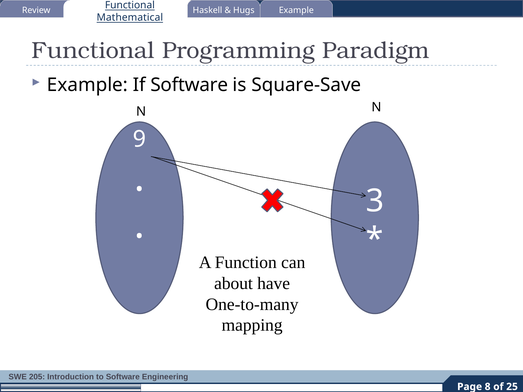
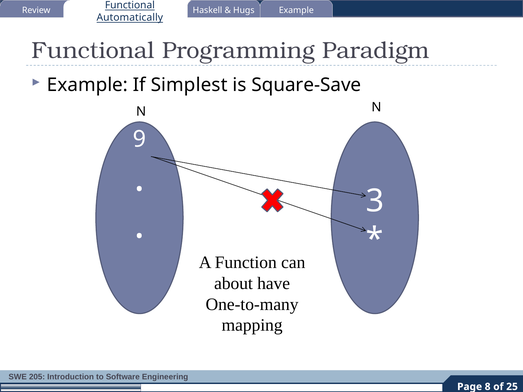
Mathematical: Mathematical -> Automatically
If Software: Software -> Simplest
